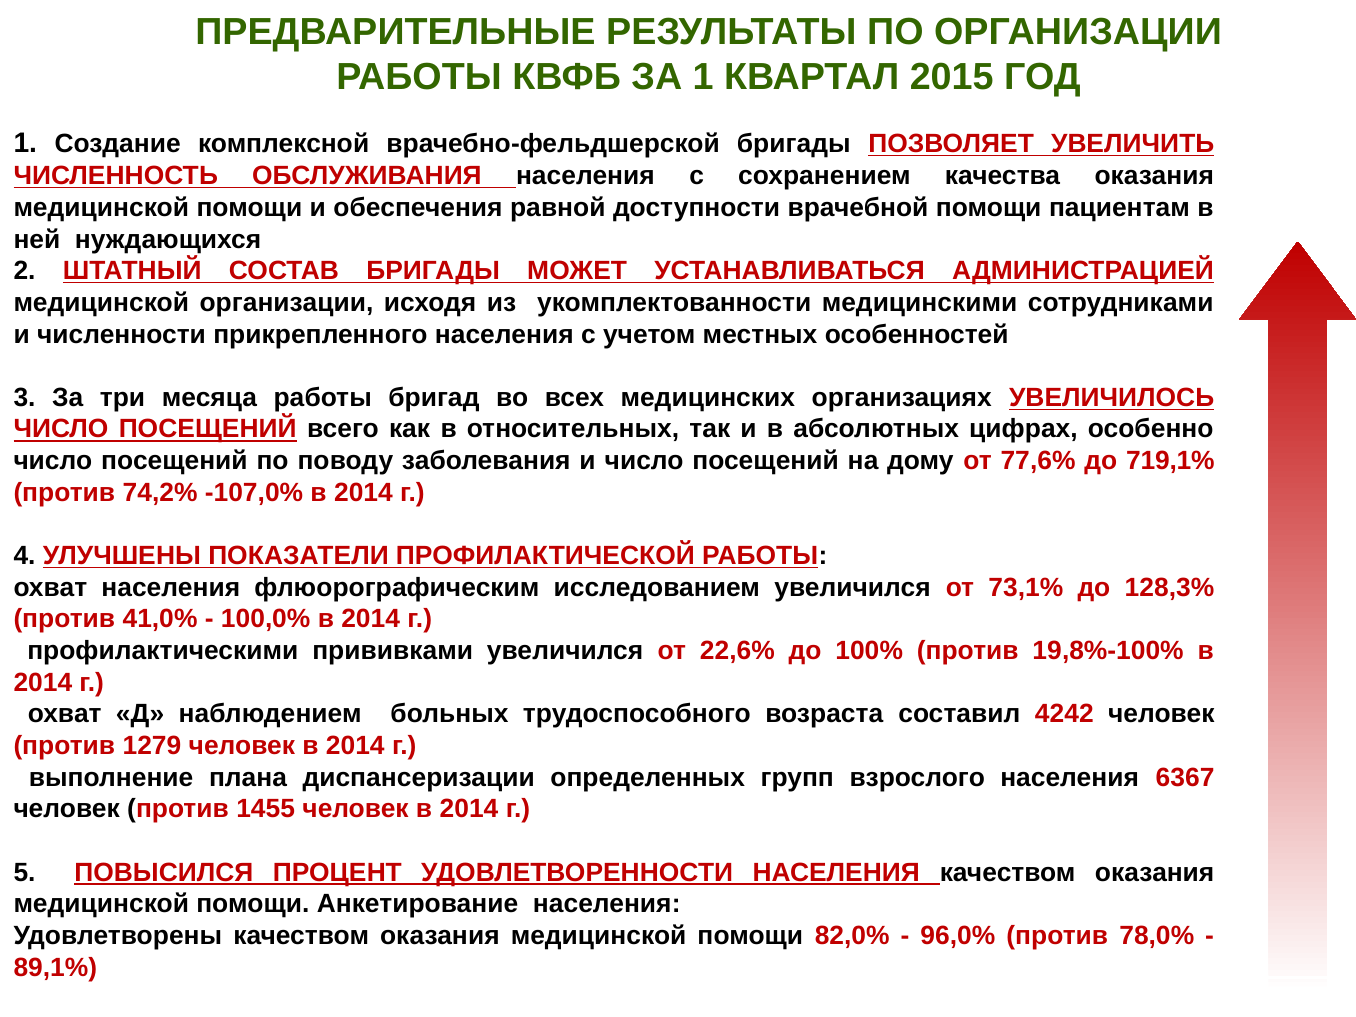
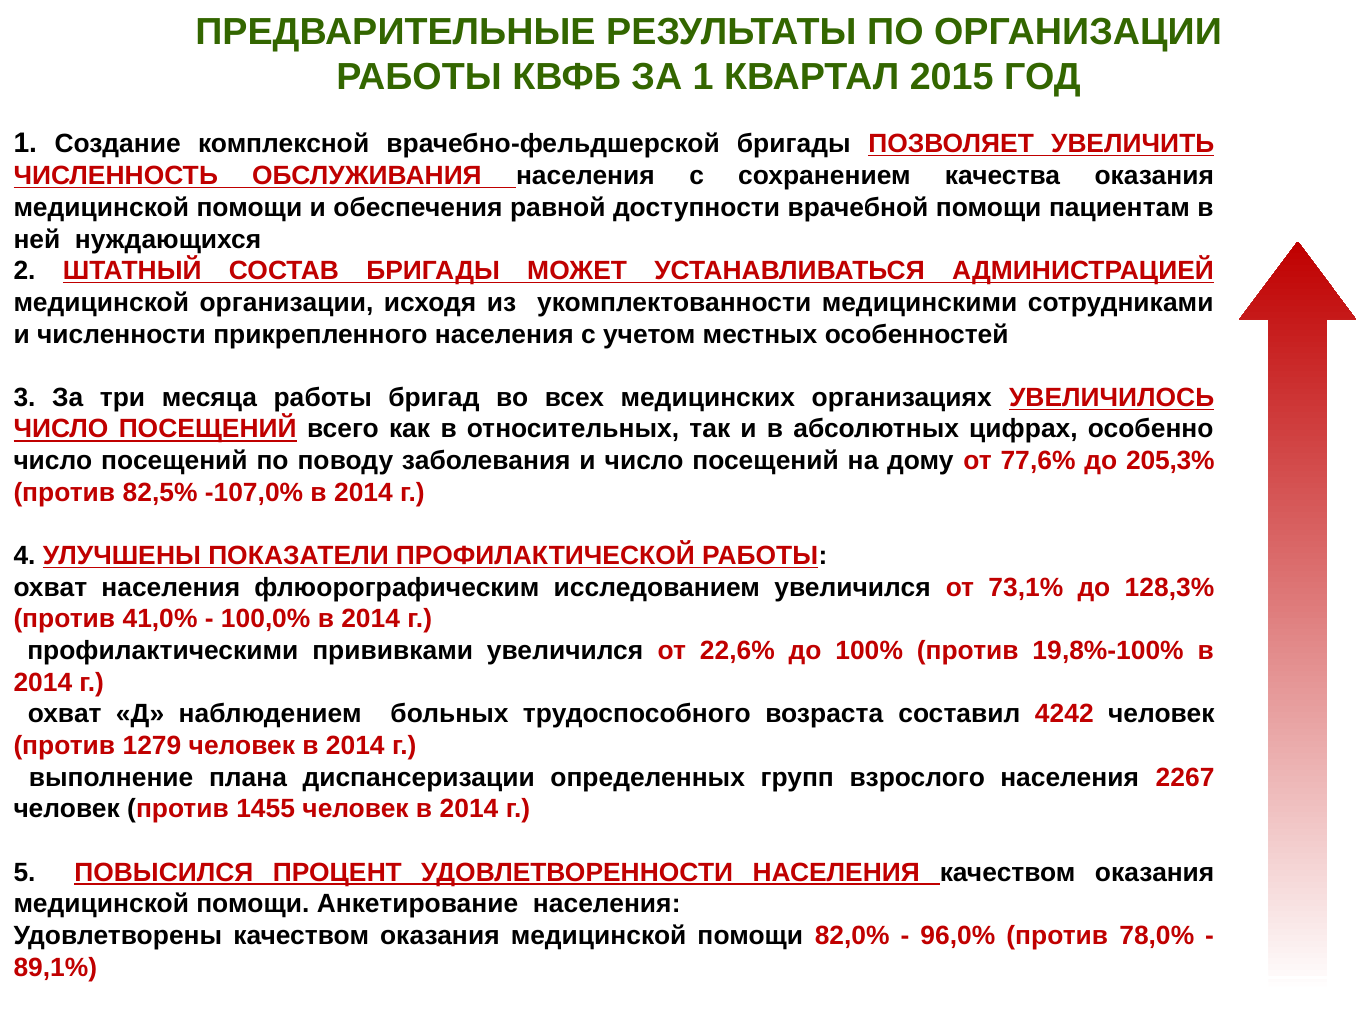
719,1%: 719,1% -> 205,3%
74,2%: 74,2% -> 82,5%
6367: 6367 -> 2267
